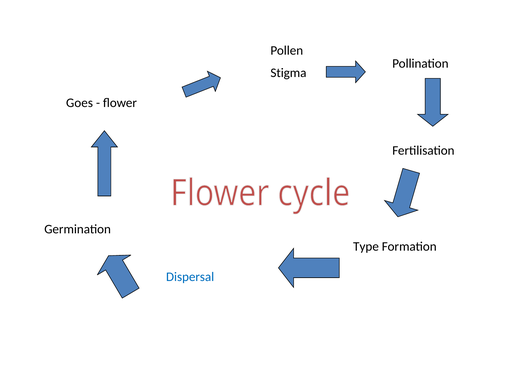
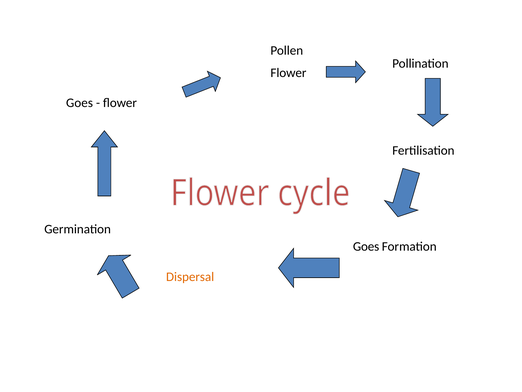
Stigma at (288, 73): Stigma -> Flower
Type at (366, 246): Type -> Goes
Dispersal colour: blue -> orange
